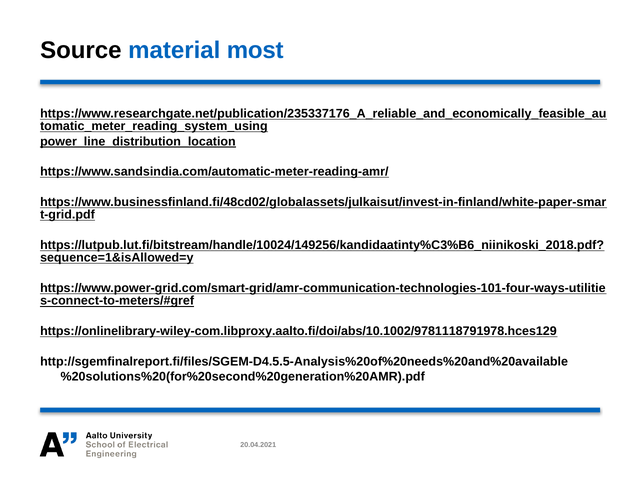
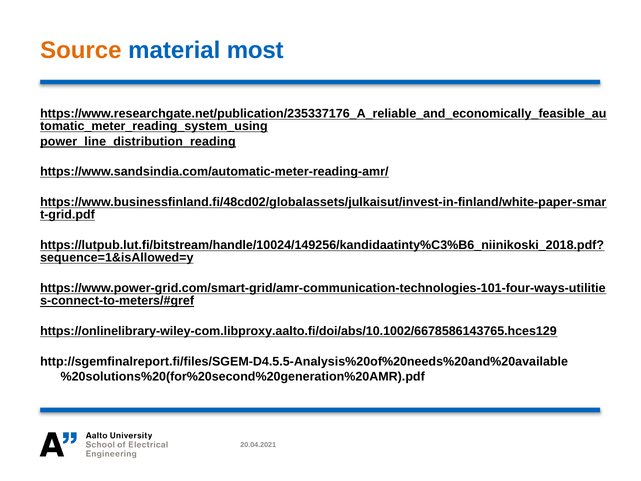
Source colour: black -> orange
power_line_distribution_location: power_line_distribution_location -> power_line_distribution_reading
https://onlinelibrary-wiley-com.libproxy.aalto.fi/doi/abs/10.1002/9781118791978.hces129: https://onlinelibrary-wiley-com.libproxy.aalto.fi/doi/abs/10.1002/9781118791978.hces129 -> https://onlinelibrary-wiley-com.libproxy.aalto.fi/doi/abs/10.1002/6678586143765.hces129
